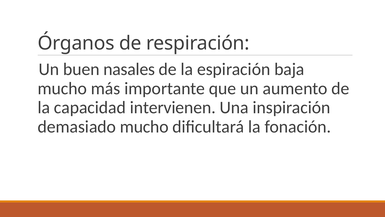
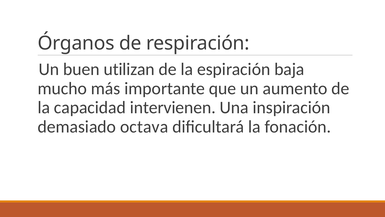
nasales: nasales -> utilizan
demasiado mucho: mucho -> octava
